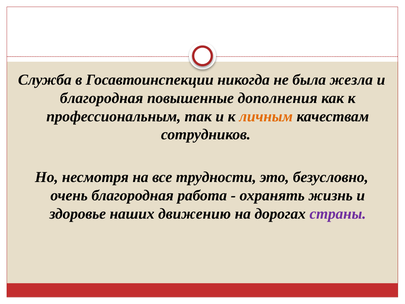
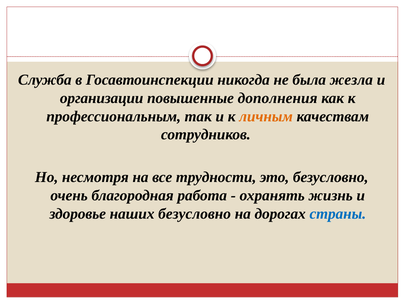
благородная at (102, 98): благородная -> организации
наших движению: движению -> безусловно
страны colour: purple -> blue
